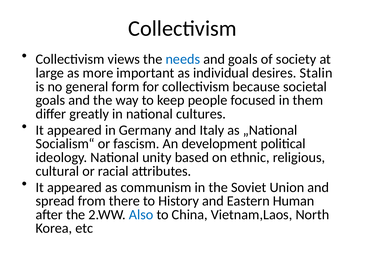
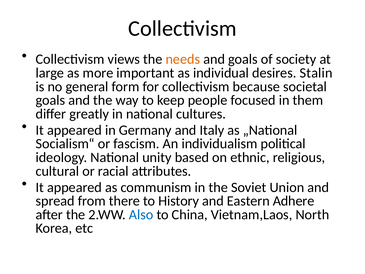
needs colour: blue -> orange
development: development -> individualism
Human: Human -> Adhere
